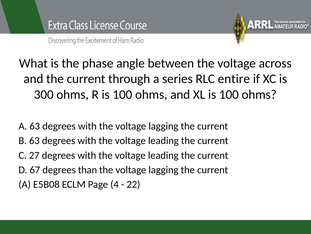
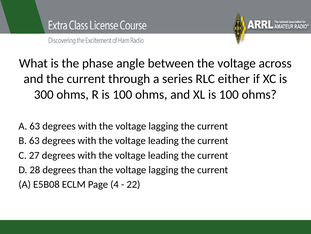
entire: entire -> either
67: 67 -> 28
